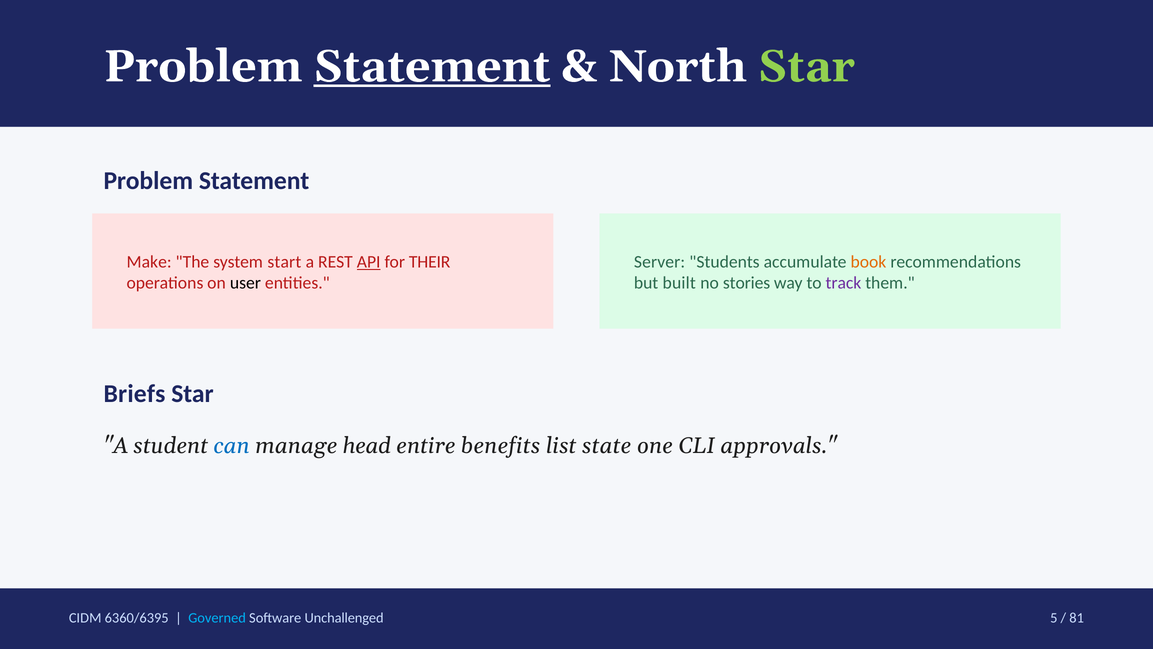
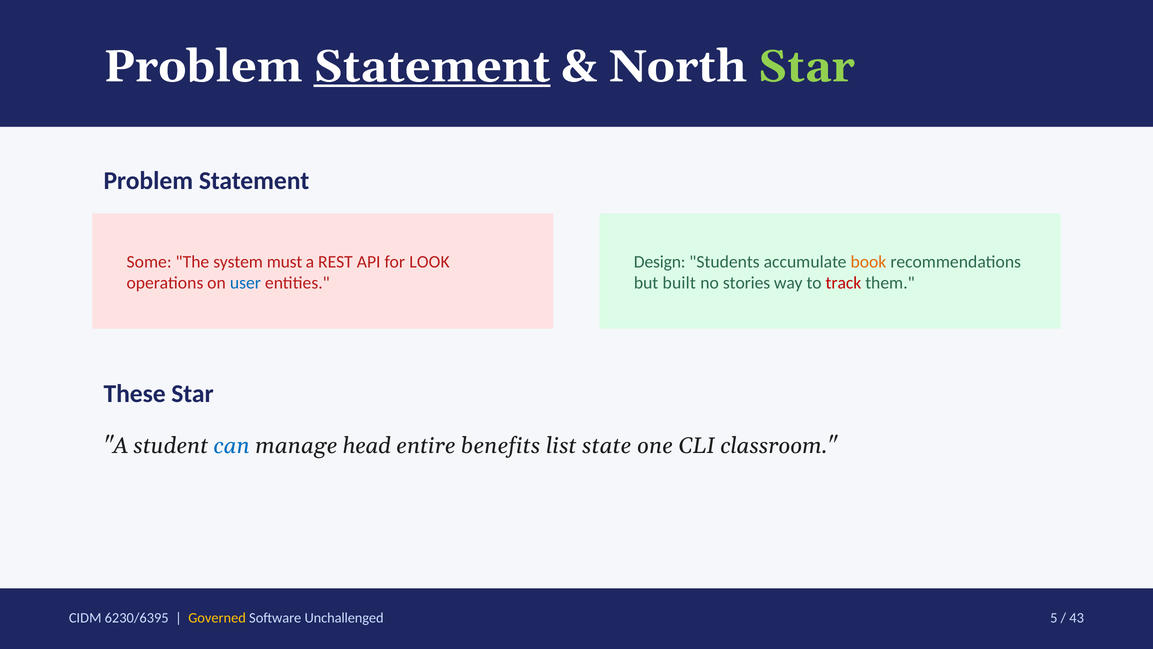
Make: Make -> Some
start: start -> must
API underline: present -> none
THEIR: THEIR -> LOOK
Server: Server -> Design
user colour: black -> blue
track colour: purple -> red
Briefs: Briefs -> These
approvals: approvals -> classroom
6360/6395: 6360/6395 -> 6230/6395
Governed colour: light blue -> yellow
81: 81 -> 43
